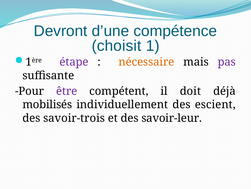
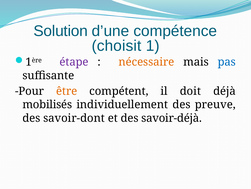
Devront: Devront -> Solution
pas colour: purple -> blue
être colour: purple -> orange
escient: escient -> preuve
savoir-trois: savoir-trois -> savoir-dont
savoir-leur: savoir-leur -> savoir-déjà
